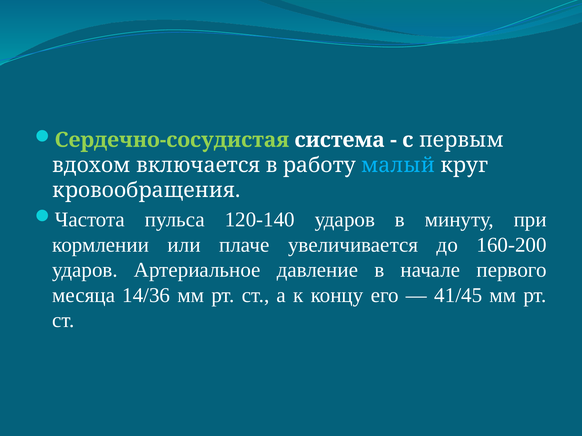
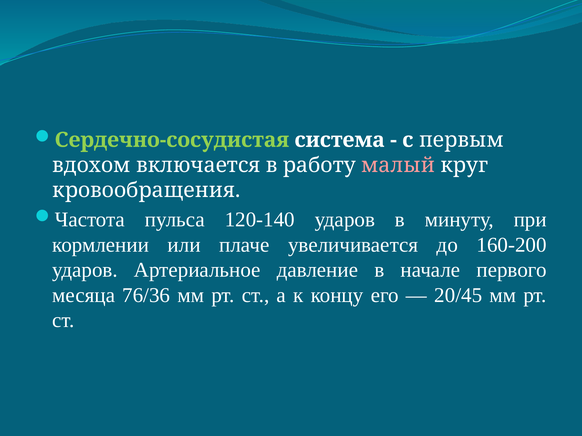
малый colour: light blue -> pink
14/36: 14/36 -> 76/36
41/45: 41/45 -> 20/45
